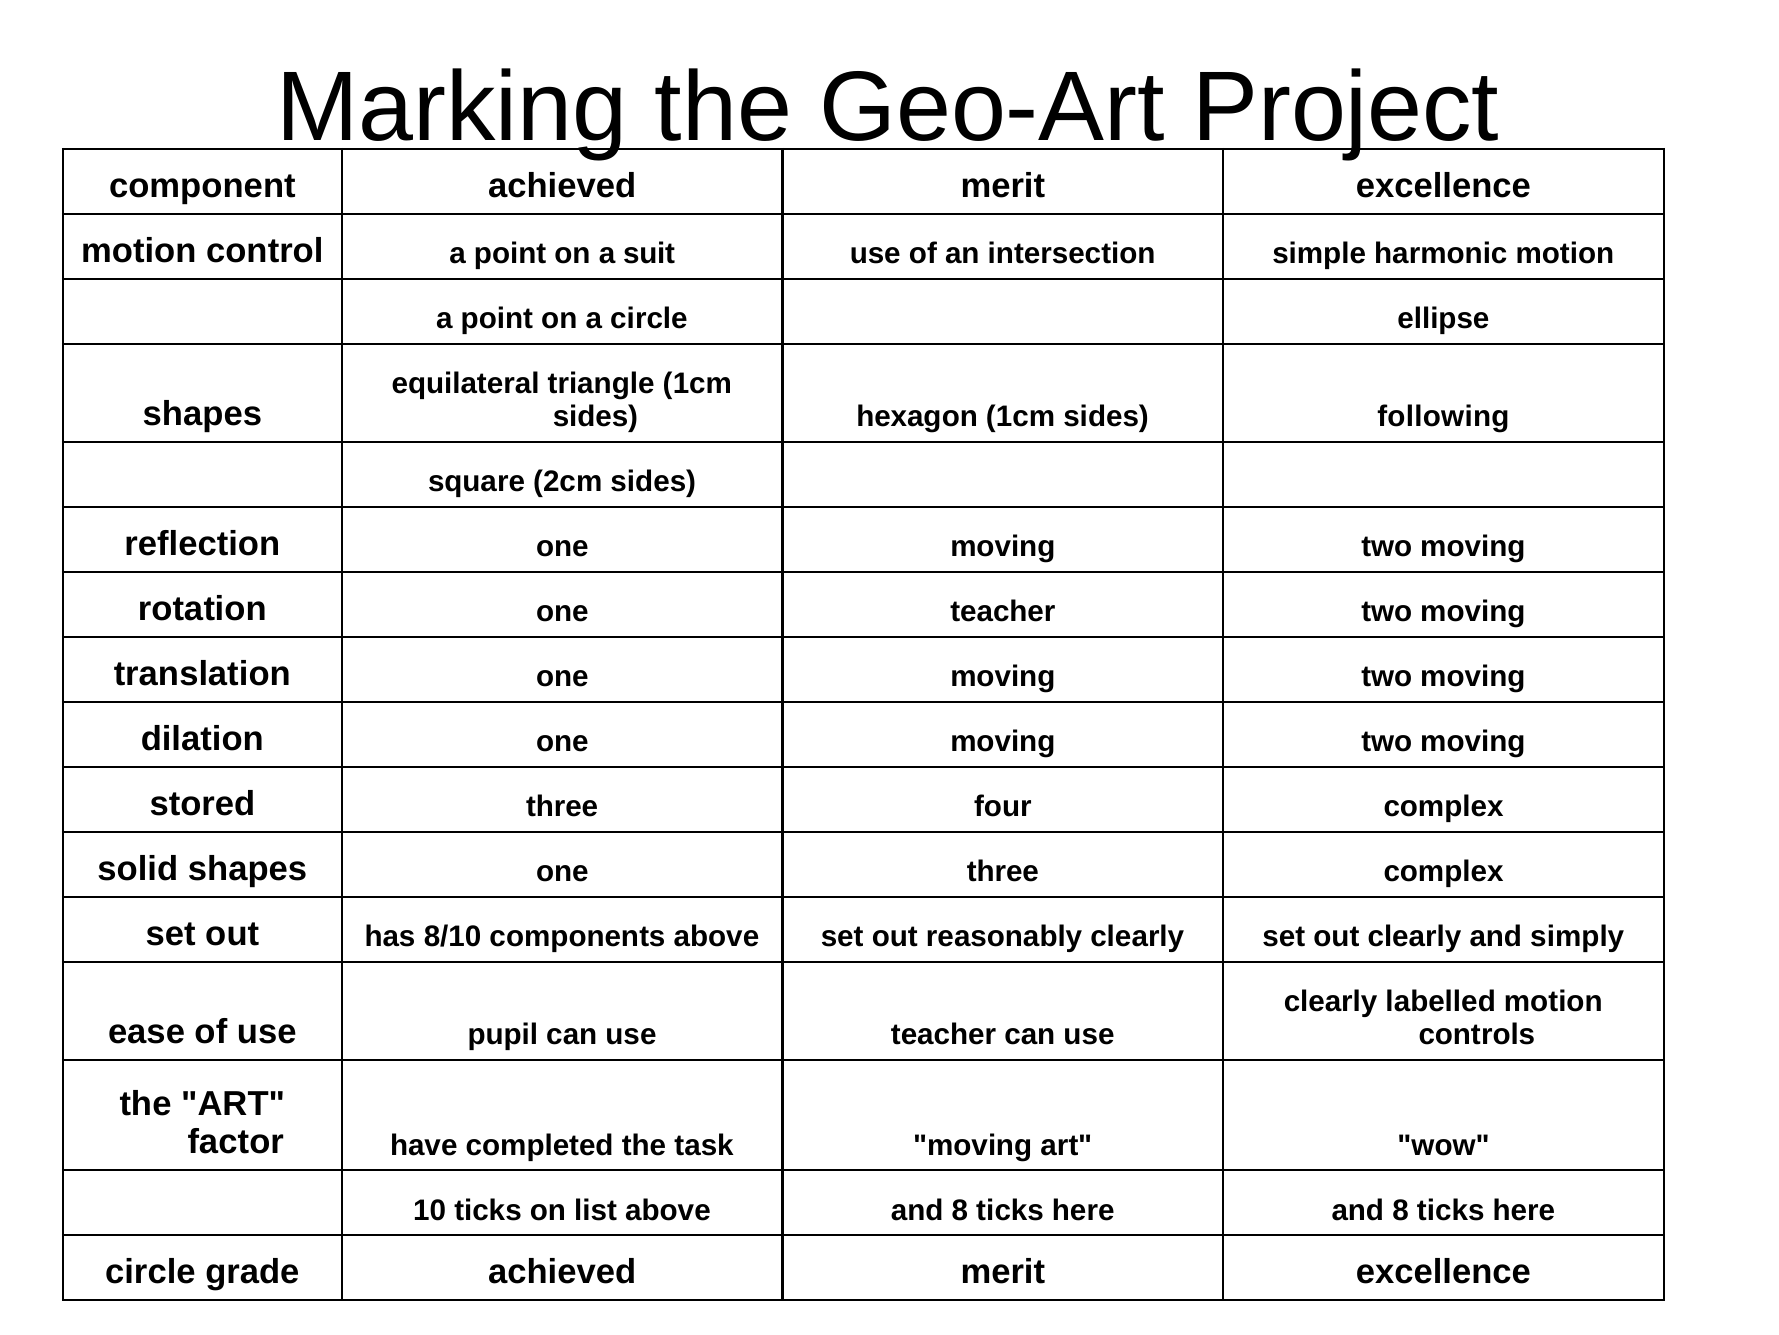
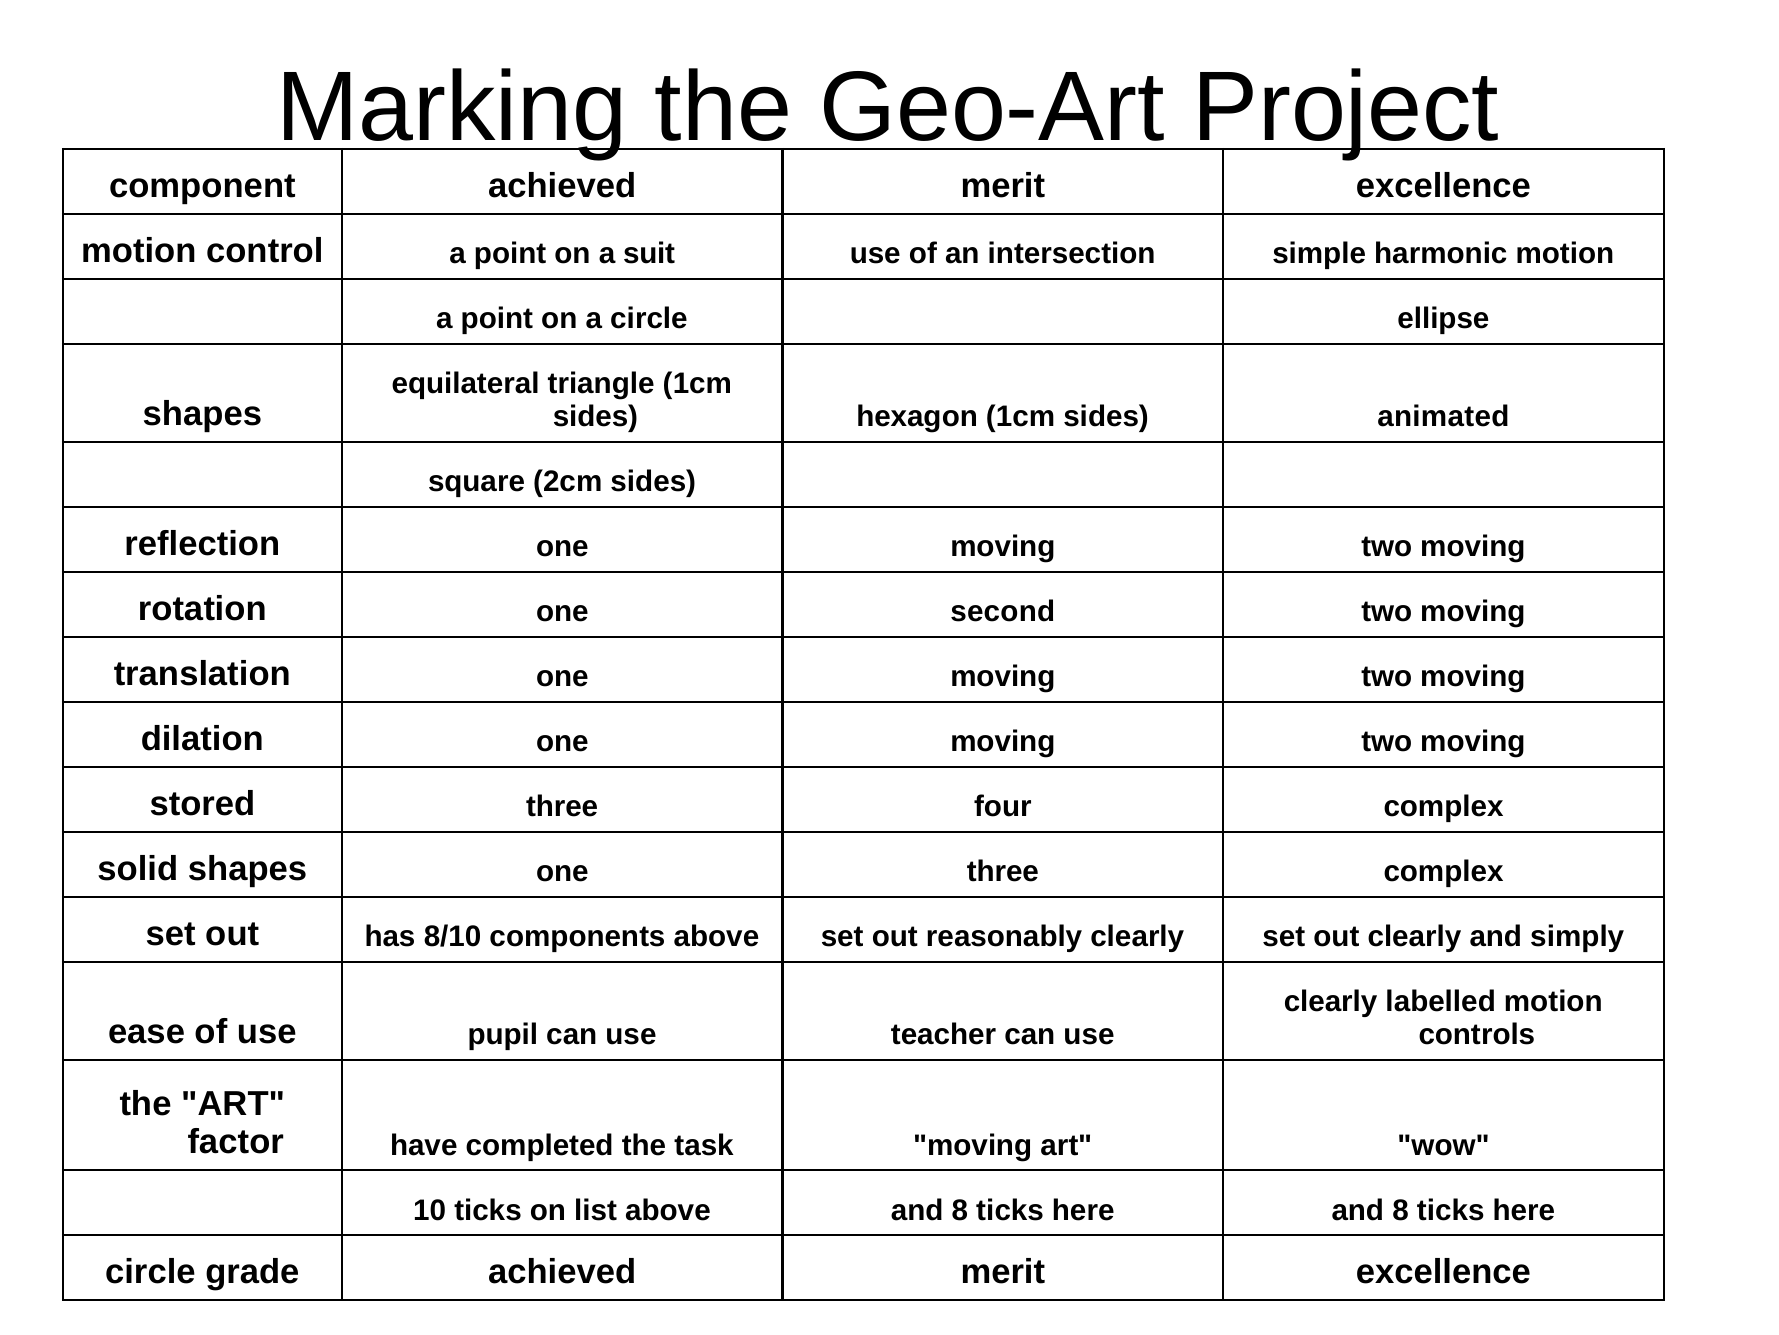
following: following -> animated
one teacher: teacher -> second
